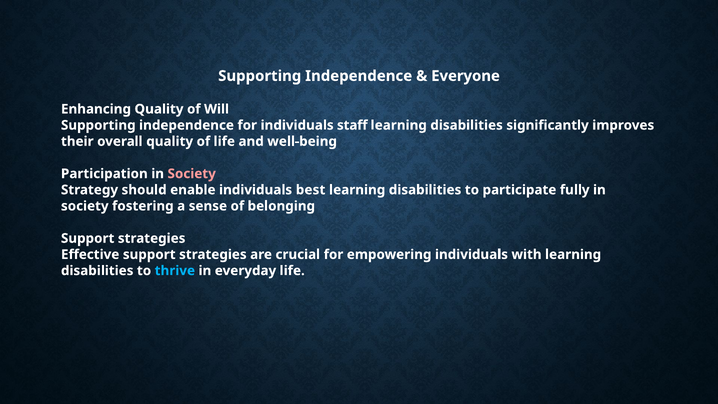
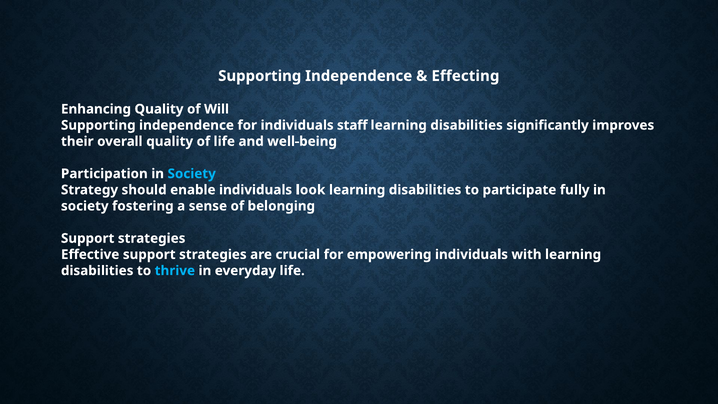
Everyone: Everyone -> Effecting
Society at (192, 174) colour: pink -> light blue
best: best -> look
